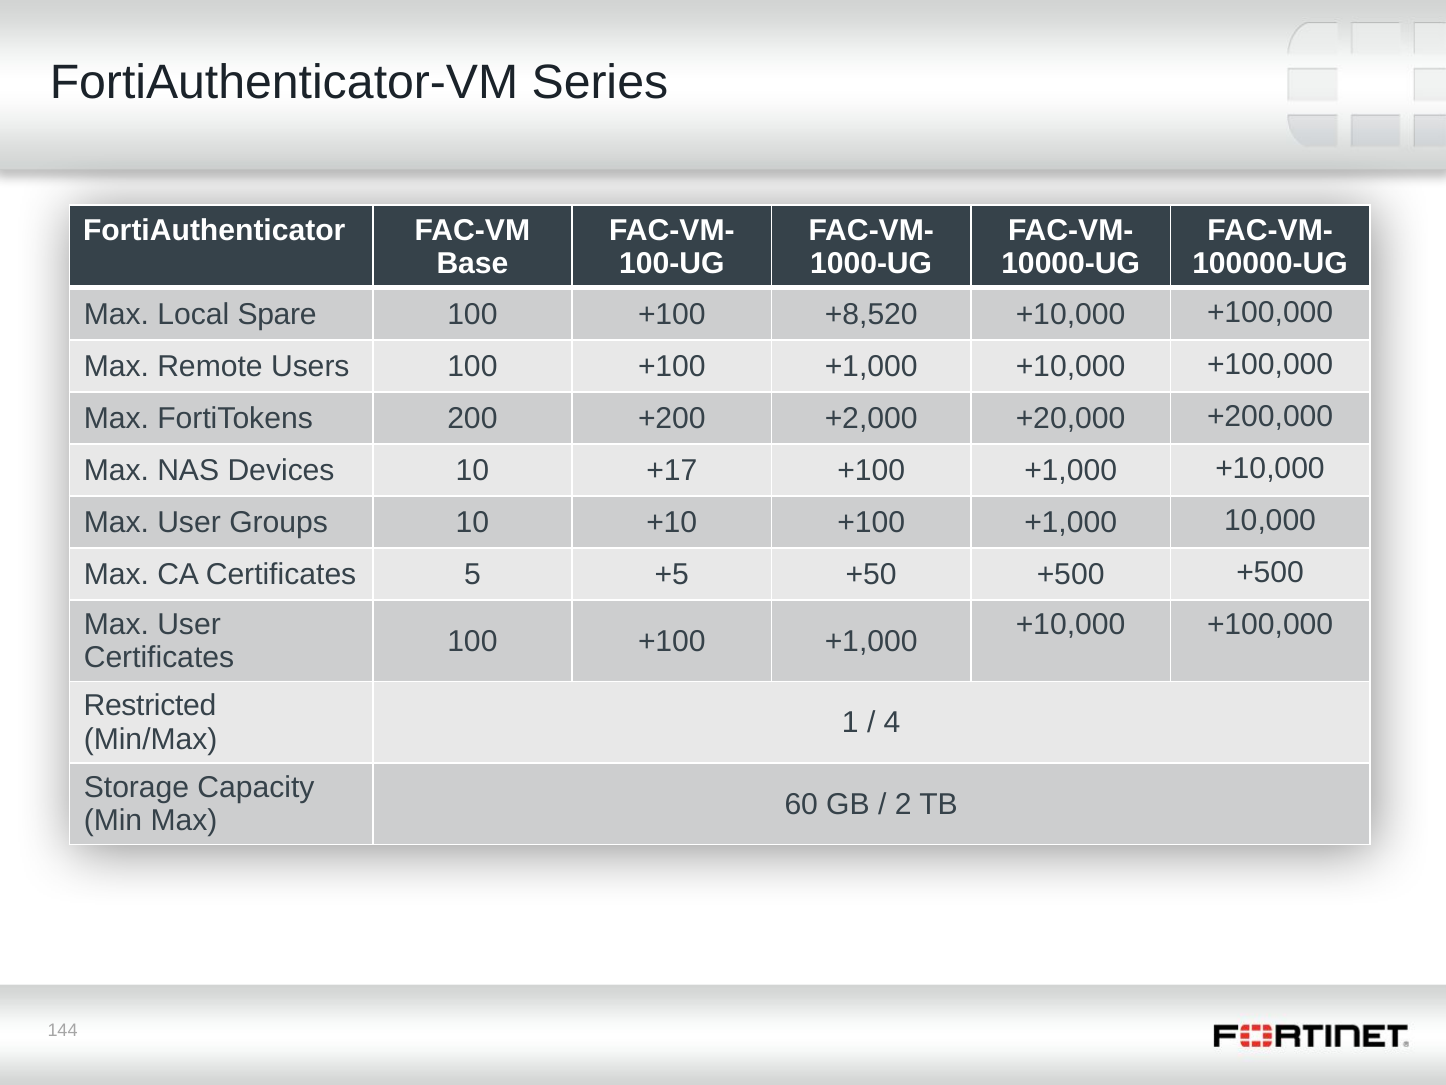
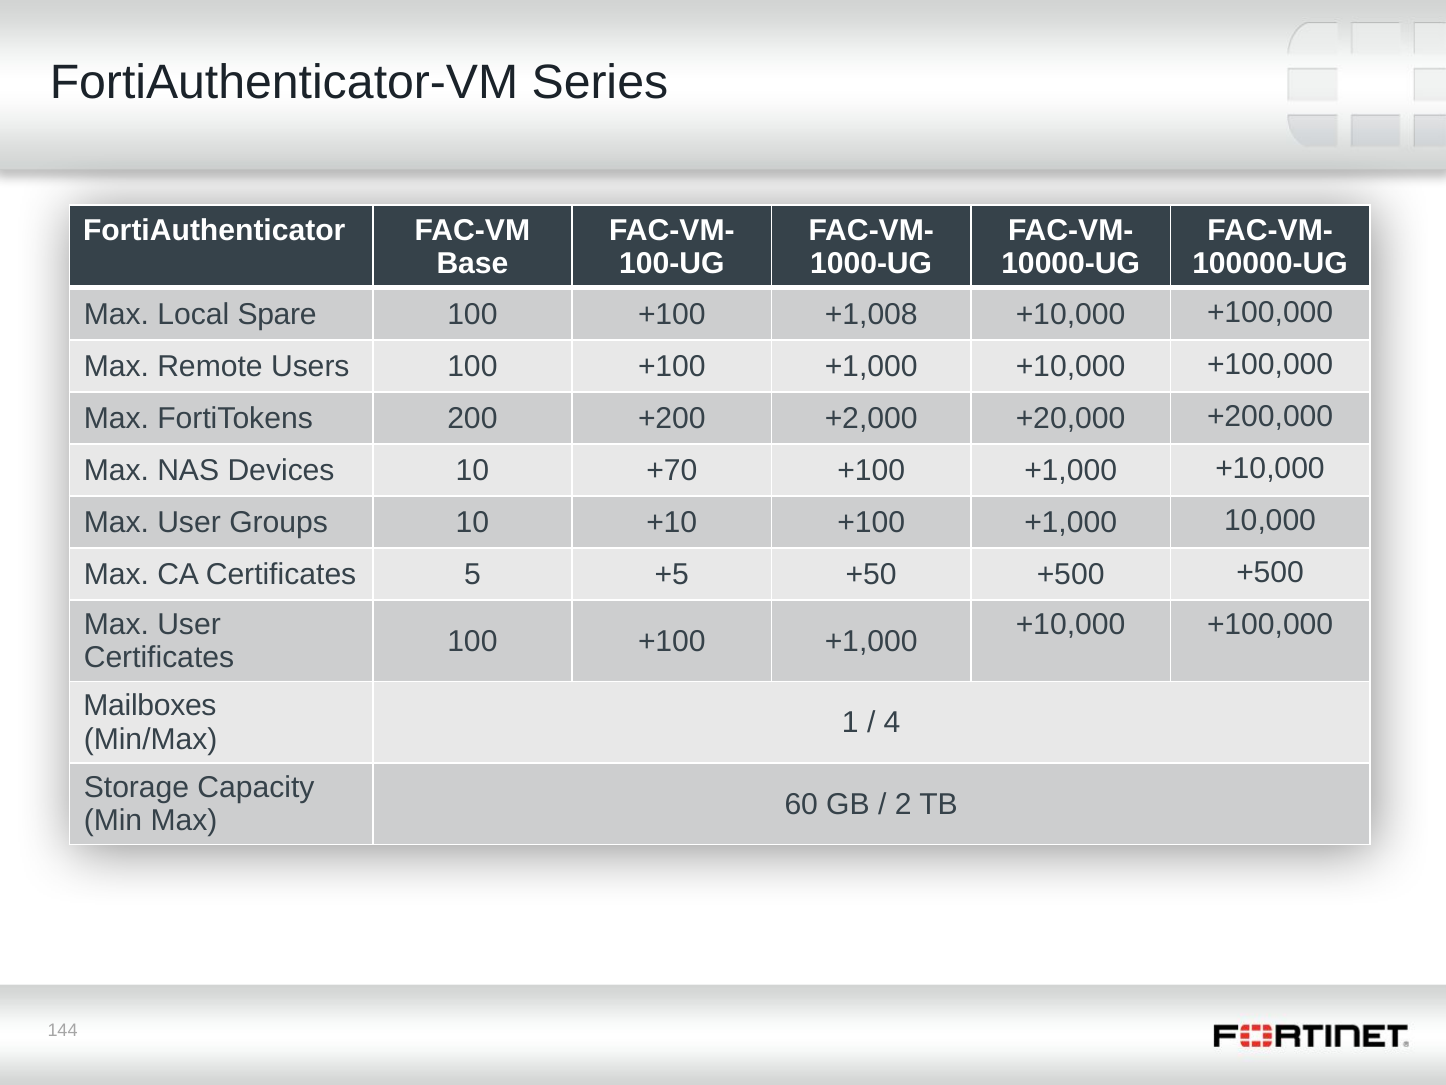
+8,520: +8,520 -> +1,008
+17: +17 -> +70
Restricted: Restricted -> Mailboxes
